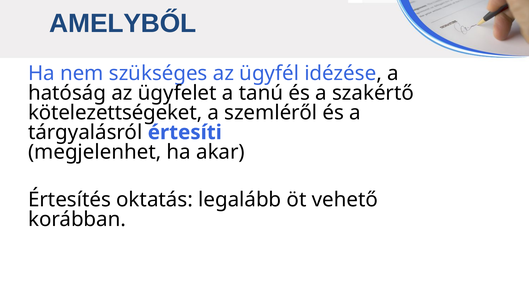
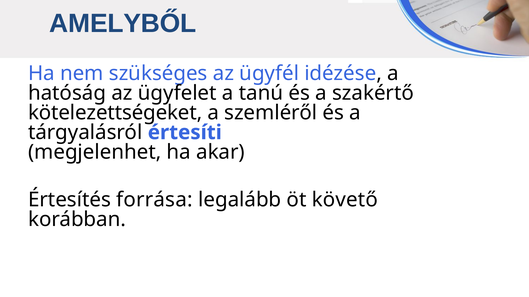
oktatás: oktatás -> forrása
vehető: vehető -> követő
